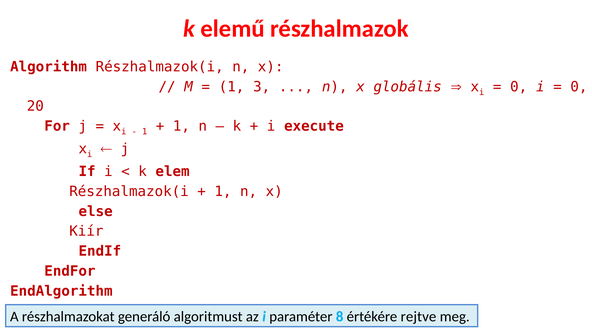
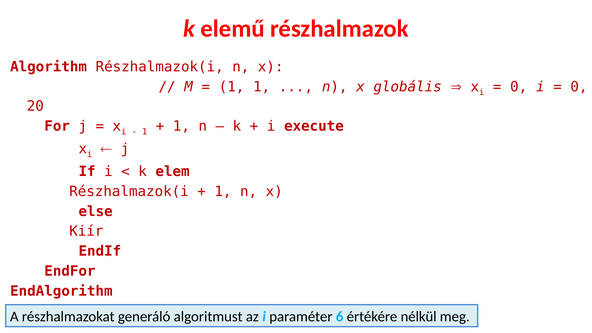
1 3: 3 -> 1
8: 8 -> 6
rejtve: rejtve -> nélkül
